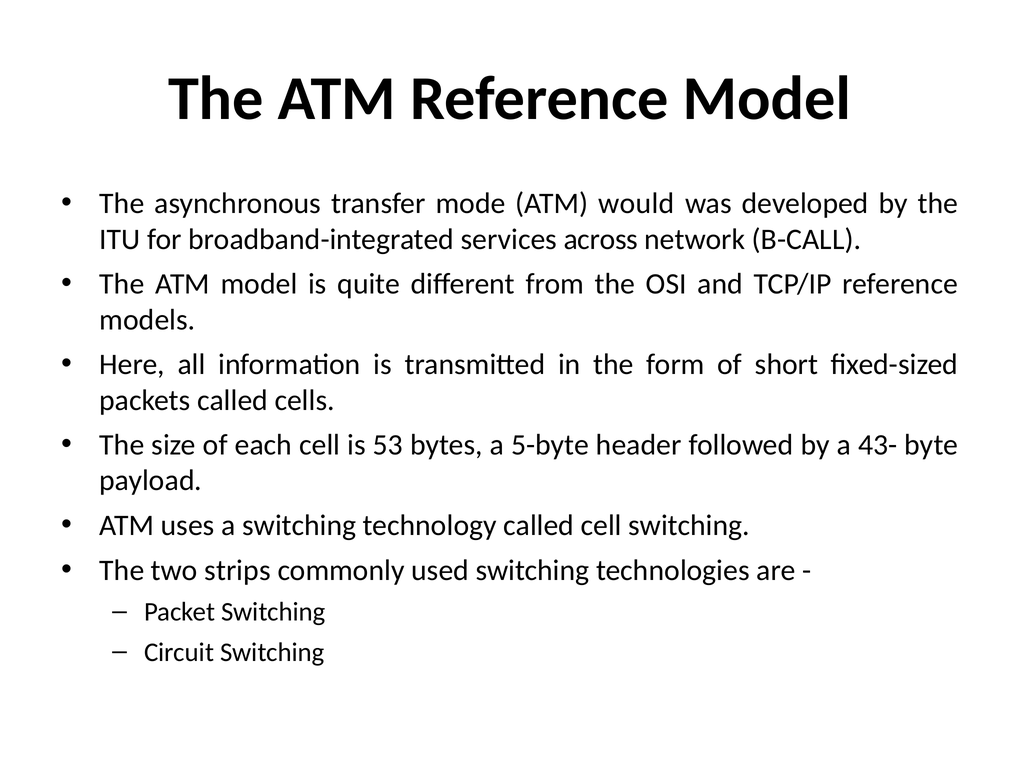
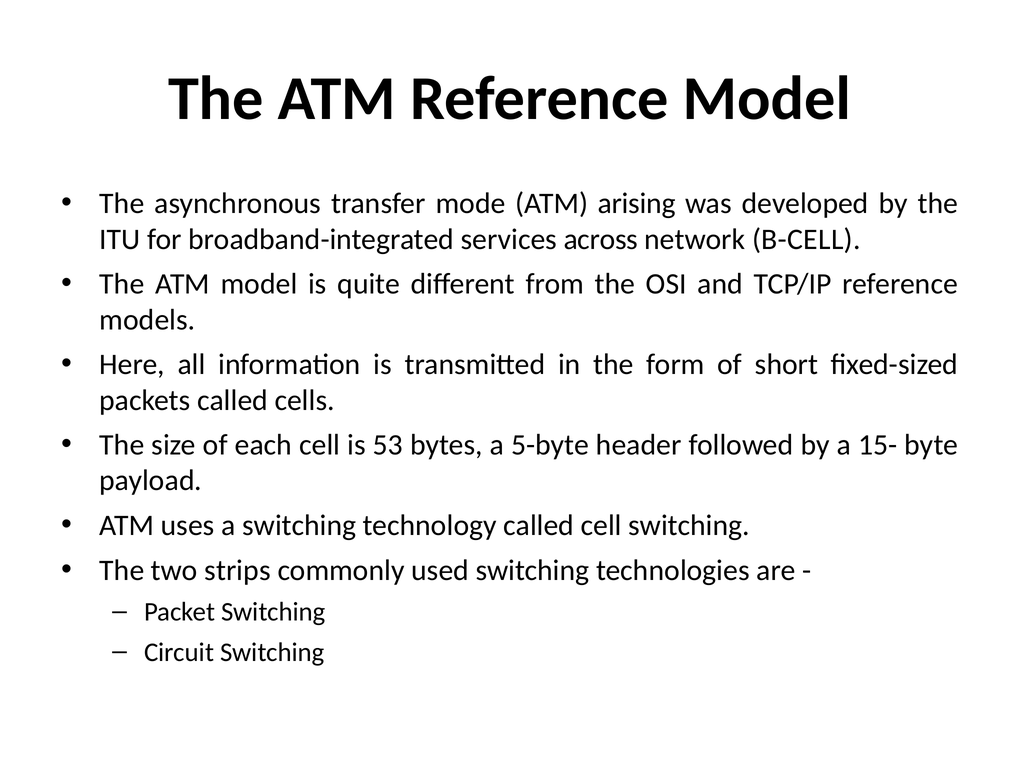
would: would -> arising
B-CALL: B-CALL -> B-CELL
43-: 43- -> 15-
